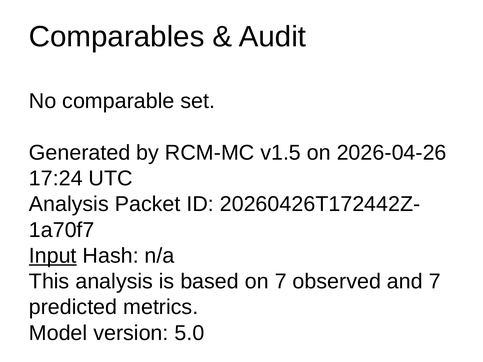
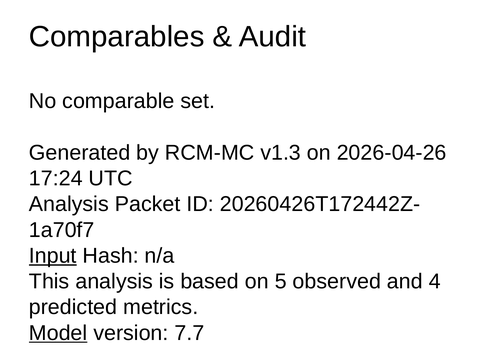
v1.5: v1.5 -> v1.3
on 7: 7 -> 5
and 7: 7 -> 4
Model underline: none -> present
5.0: 5.0 -> 7.7
